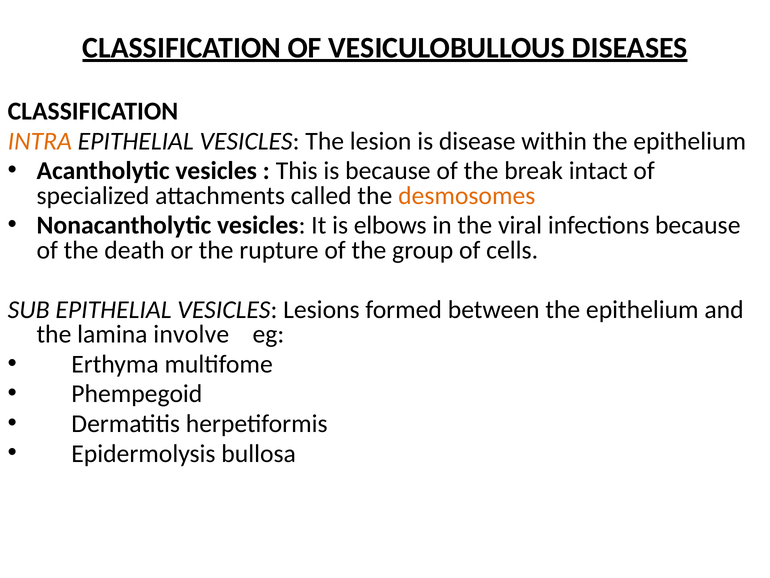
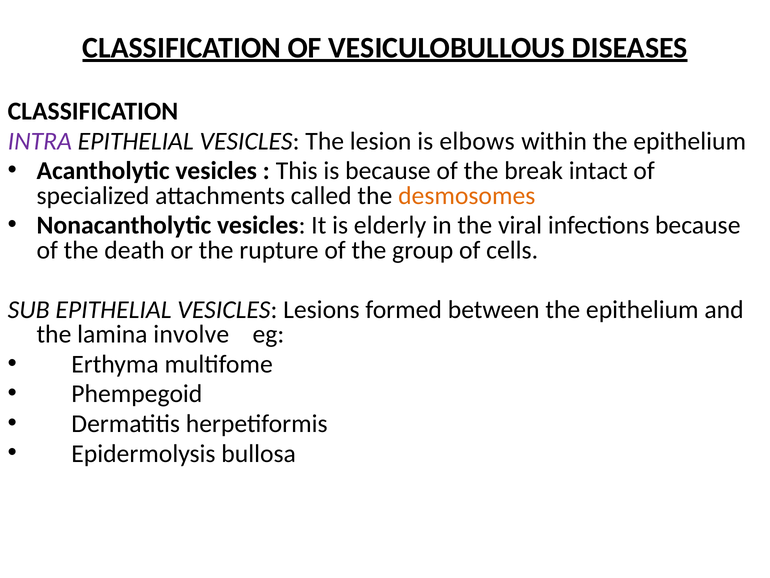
INTRA colour: orange -> purple
disease: disease -> elbows
elbows: elbows -> elderly
